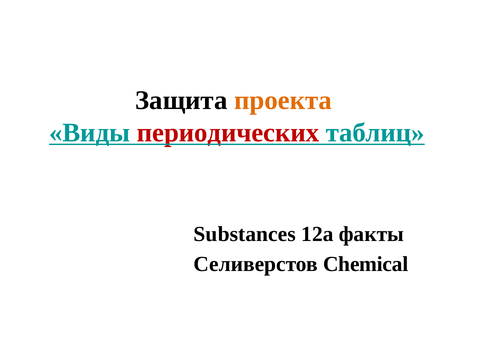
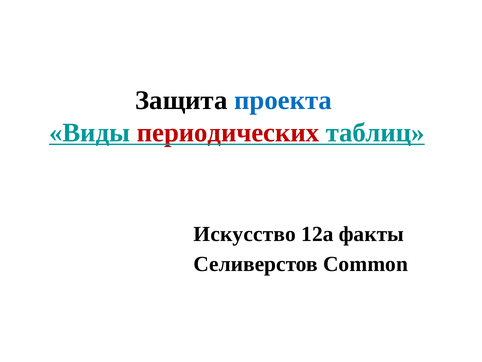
проекта colour: orange -> blue
Substances: Substances -> Искусство
Chemical: Chemical -> Common
